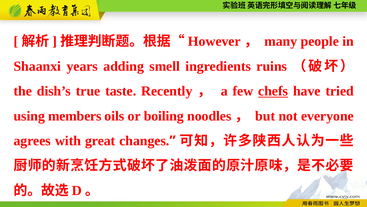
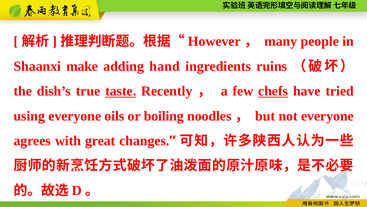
years: years -> make
smell: smell -> hand
taste underline: none -> present
using members: members -> everyone
